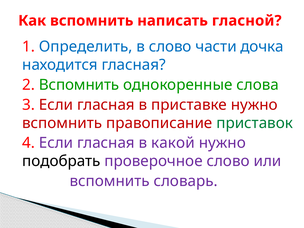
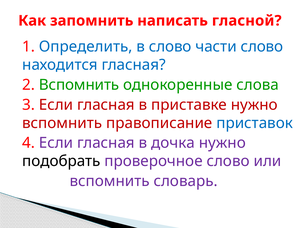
Как вспомнить: вспомнить -> запомнить
части дочка: дочка -> слово
приставок colour: green -> blue
какой: какой -> дочка
